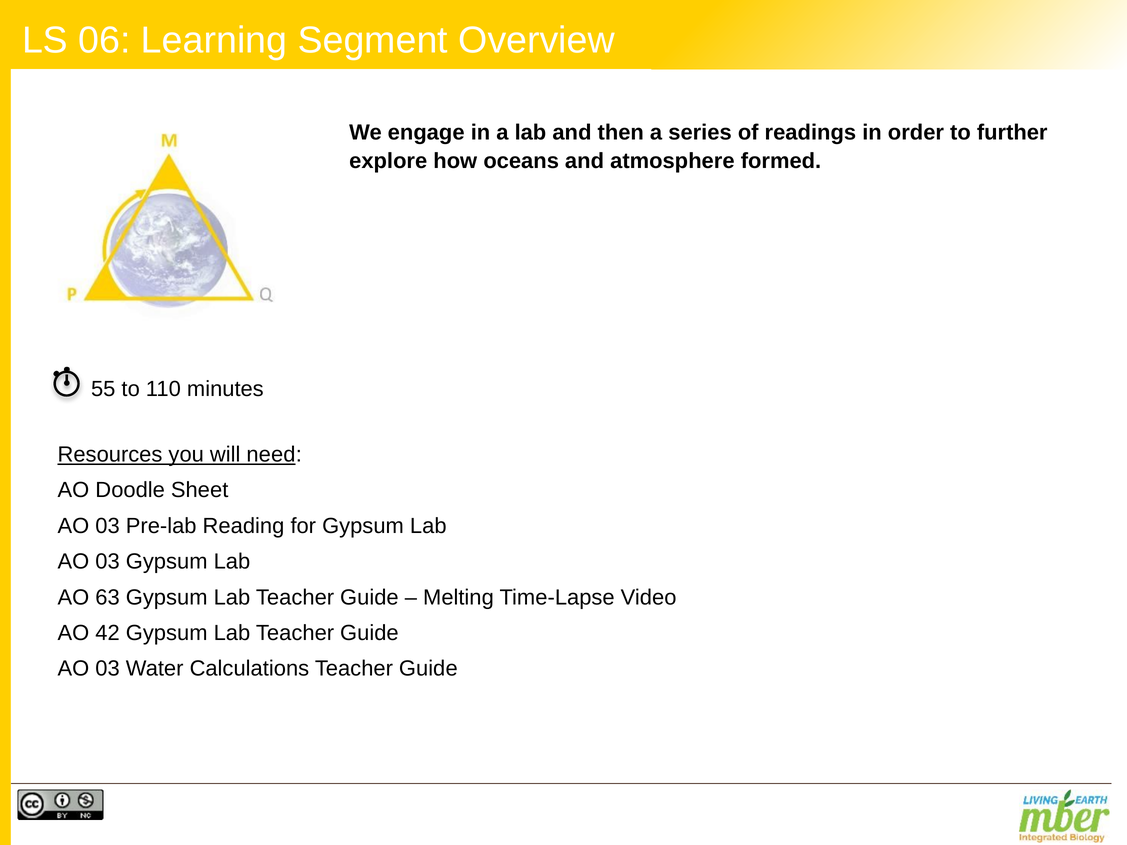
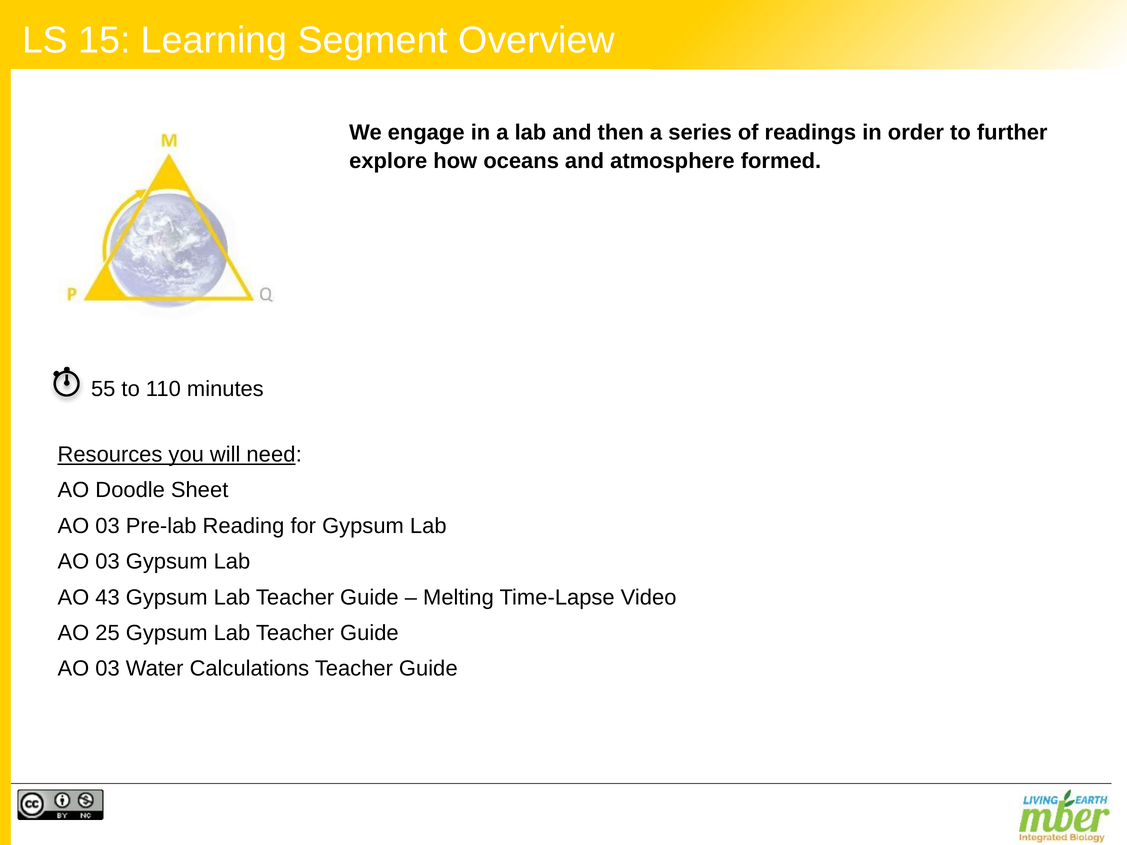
06: 06 -> 15
63: 63 -> 43
42: 42 -> 25
